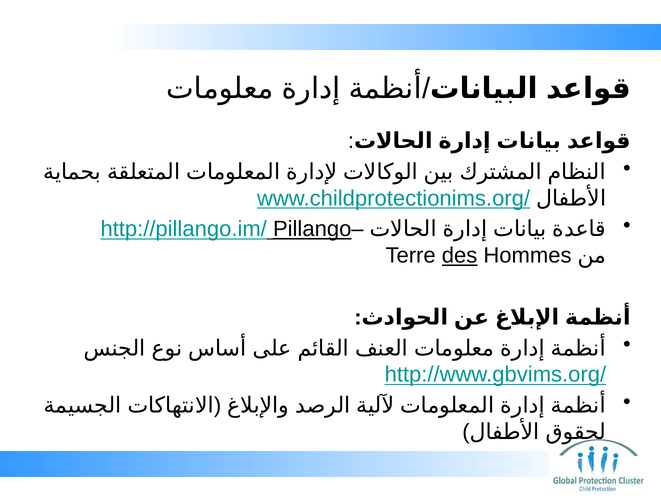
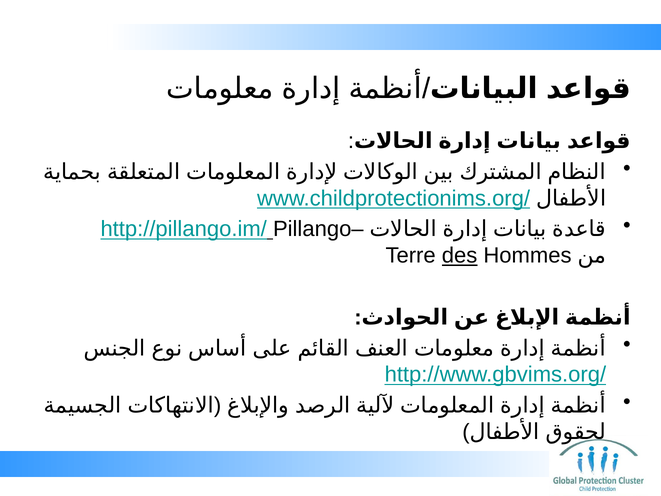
Pillango underline: present -> none
